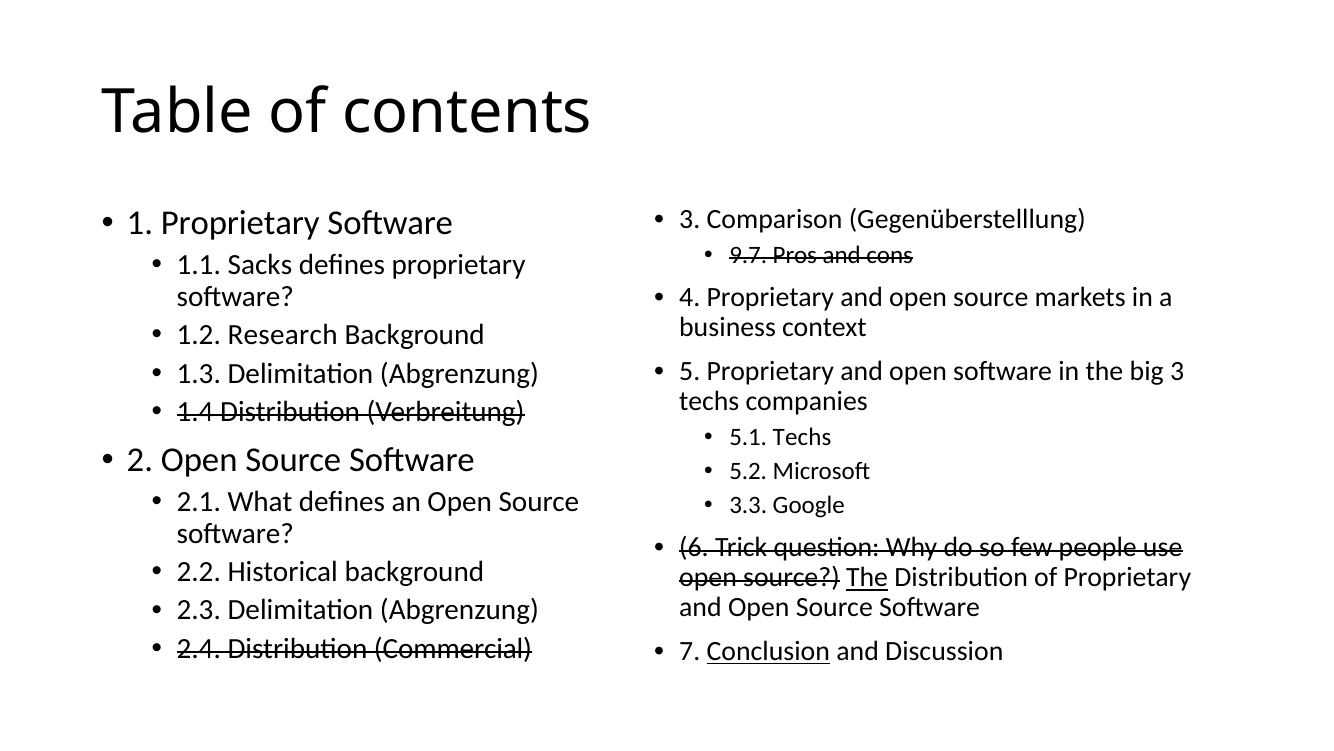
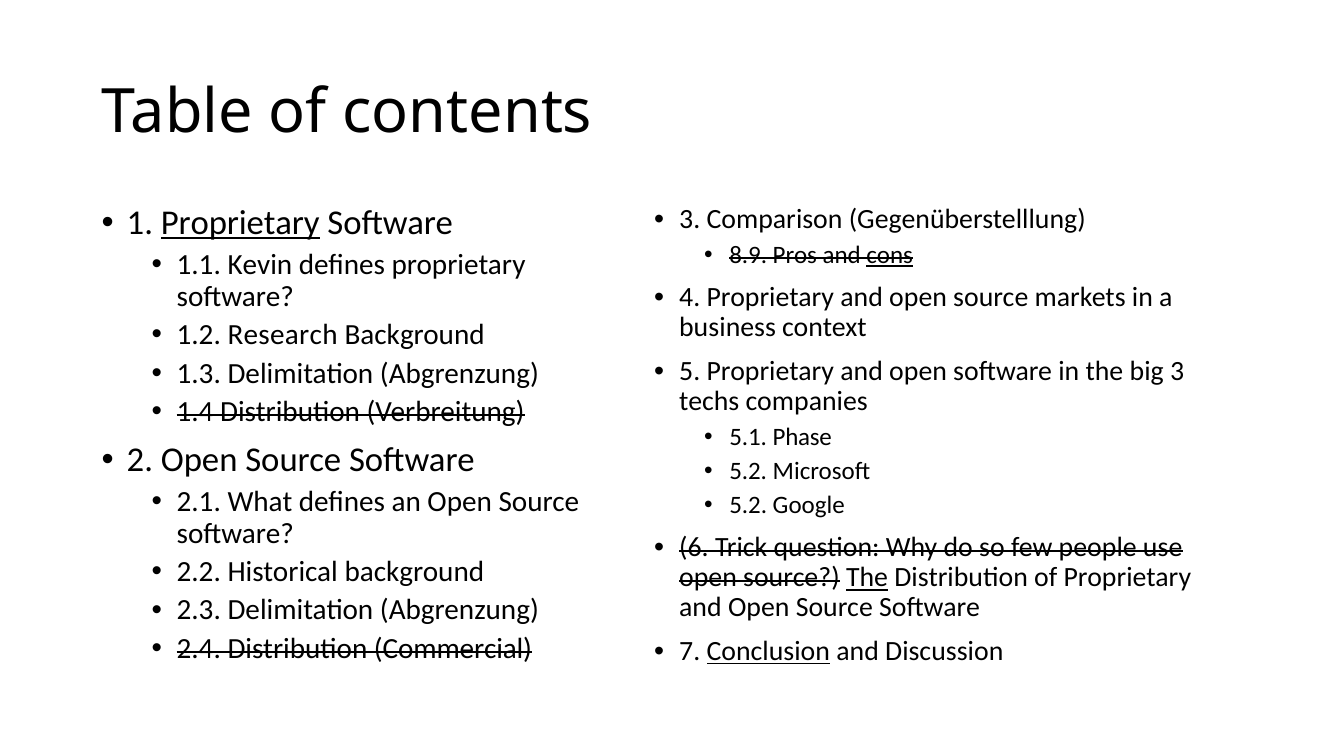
Proprietary at (240, 223) underline: none -> present
9.7: 9.7 -> 8.9
cons underline: none -> present
Sacks: Sacks -> Kevin
5.1 Techs: Techs -> Phase
3.3 at (748, 505): 3.3 -> 5.2
